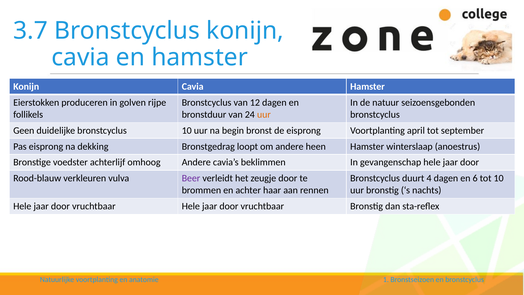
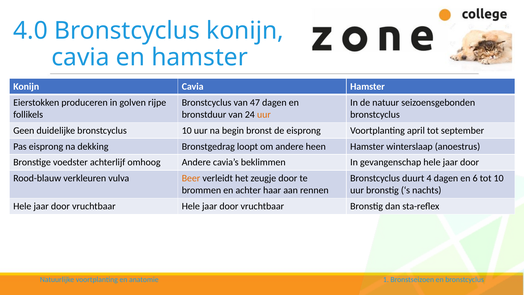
3.7: 3.7 -> 4.0
12: 12 -> 47
Beer colour: purple -> orange
